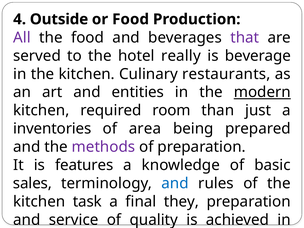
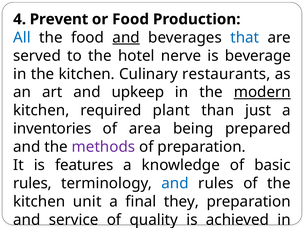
Outside: Outside -> Prevent
All colour: purple -> blue
and at (126, 38) underline: none -> present
that colour: purple -> blue
really: really -> nerve
entities: entities -> upkeep
room: room -> plant
sales at (32, 183): sales -> rules
task: task -> unit
